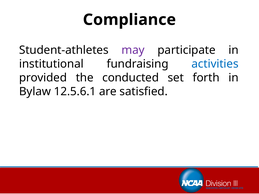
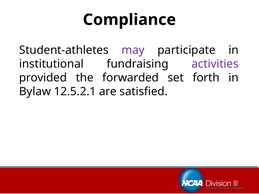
activities colour: blue -> purple
conducted: conducted -> forwarded
12.5.6.1: 12.5.6.1 -> 12.5.2.1
